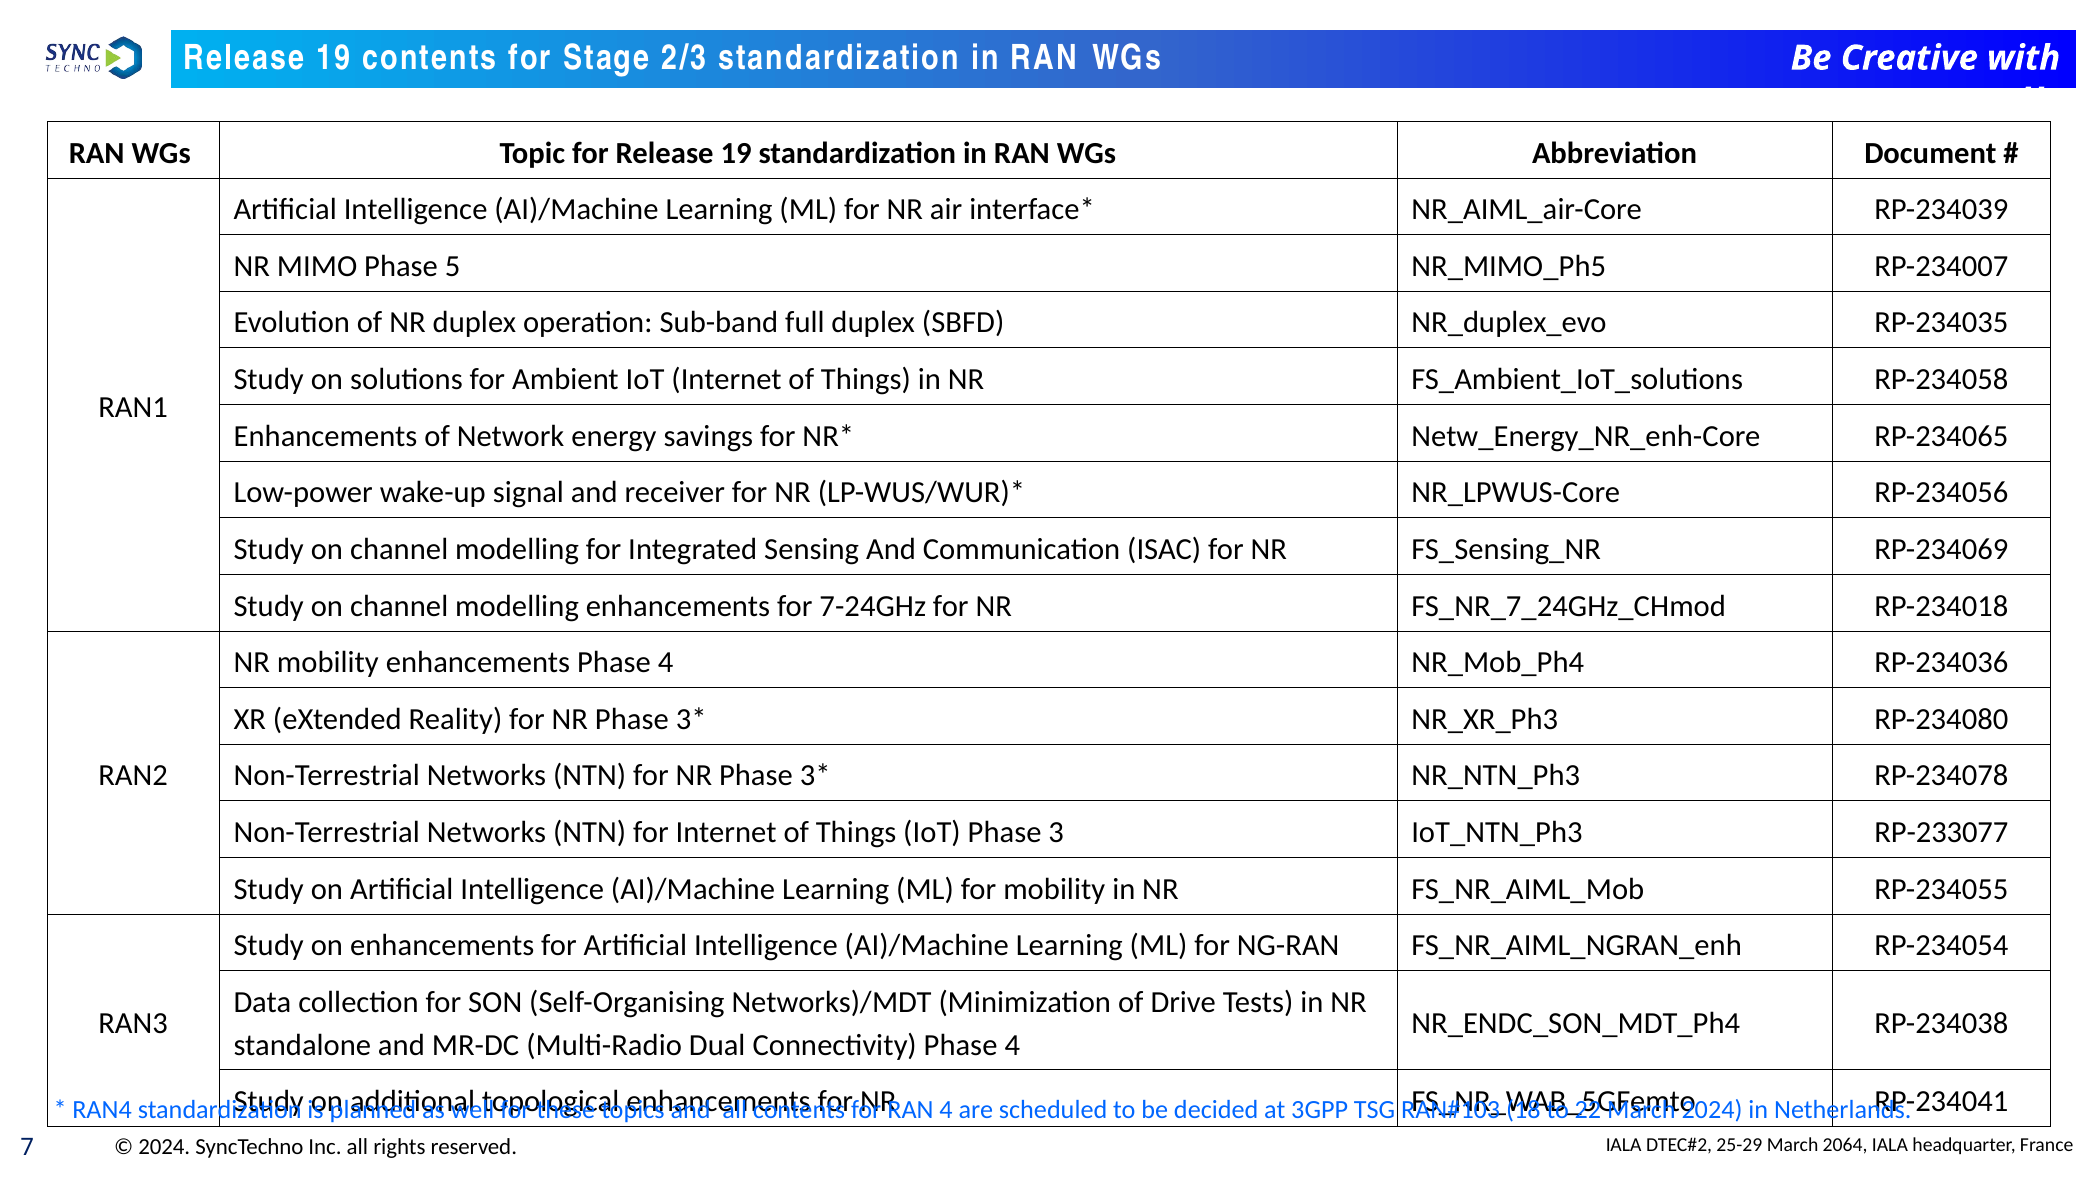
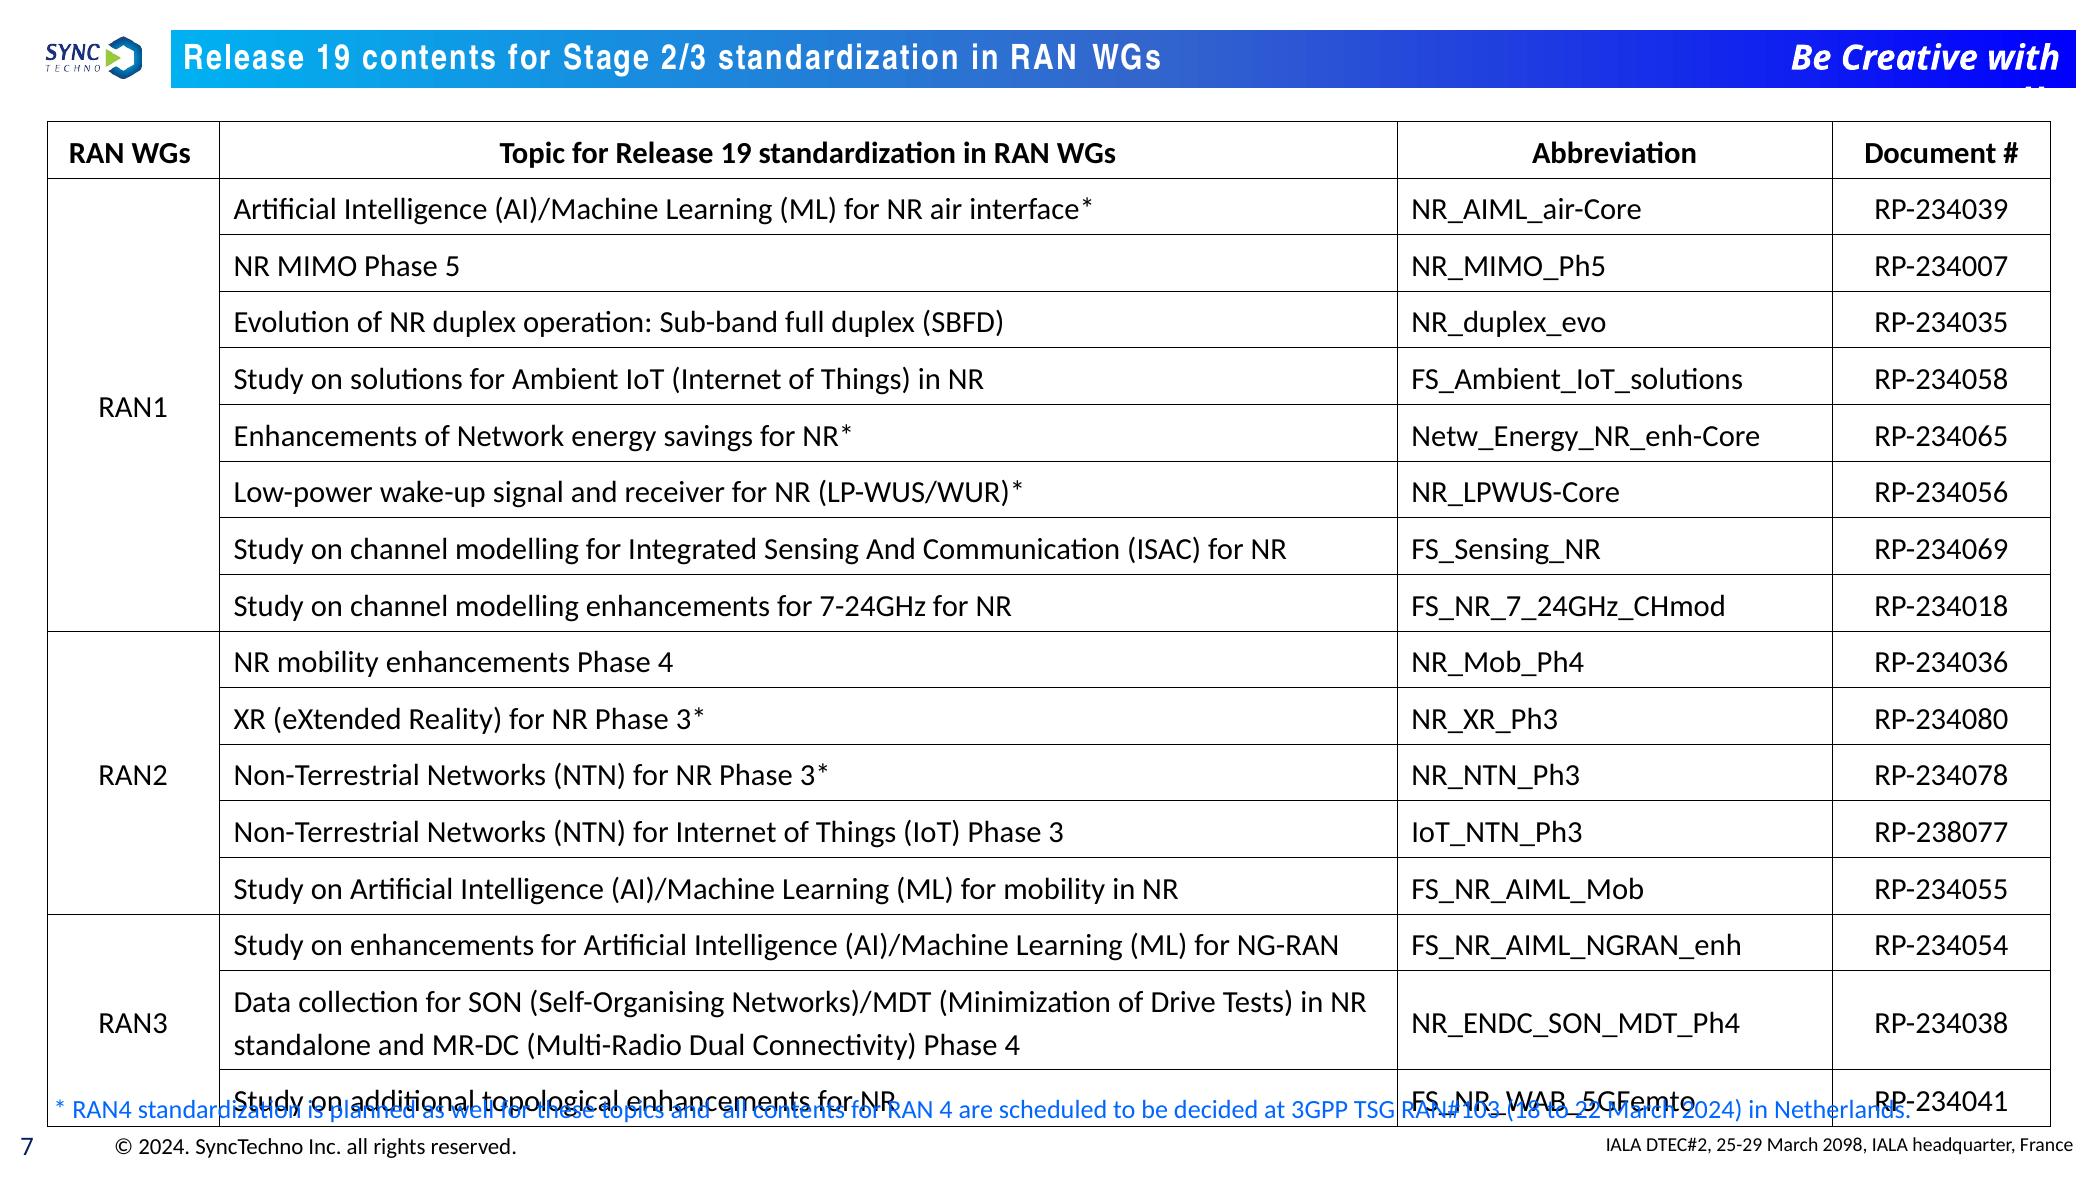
RP-233077: RP-233077 -> RP-238077
2064: 2064 -> 2098
